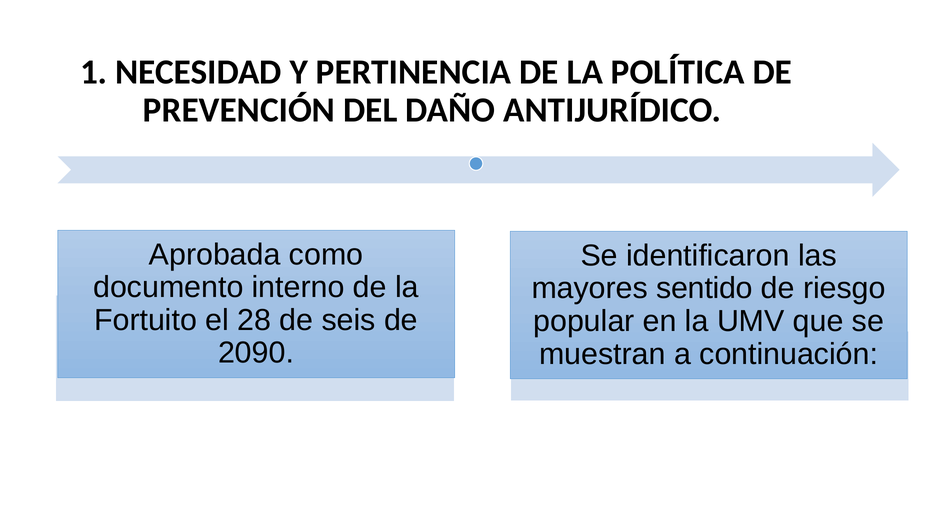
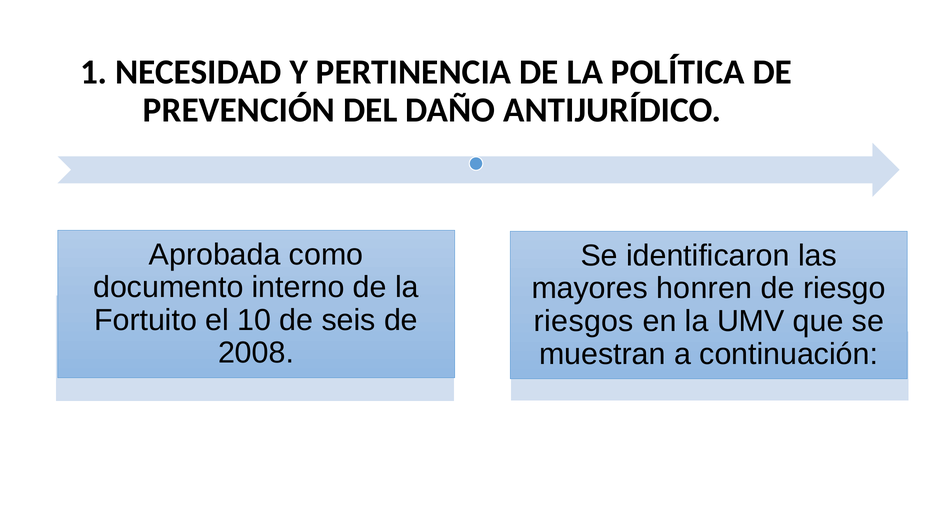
sentido: sentido -> honren
28: 28 -> 10
popular: popular -> riesgos
2090: 2090 -> 2008
